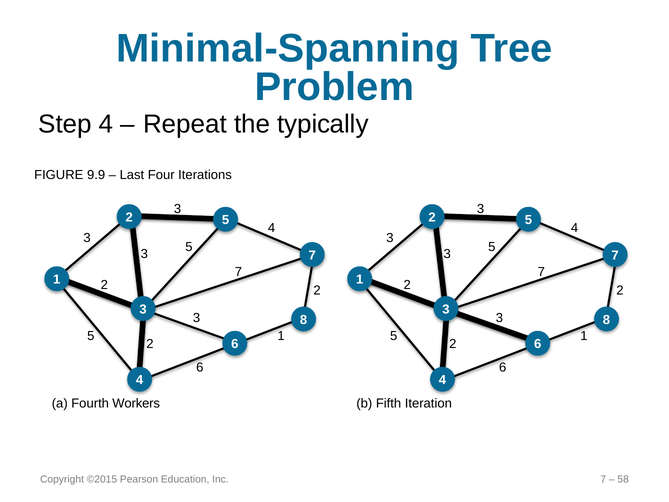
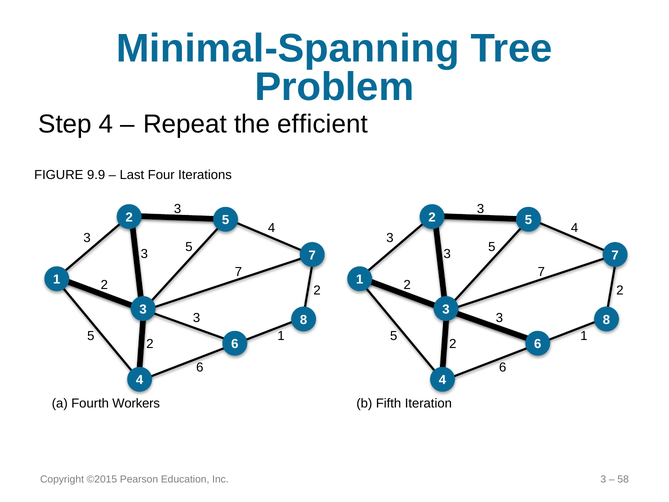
typically: typically -> efficient
Inc 7: 7 -> 3
